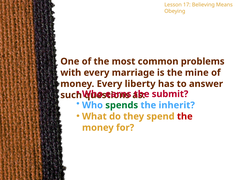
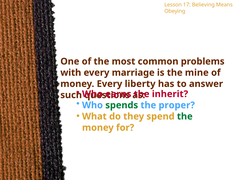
submit: submit -> inherit
inherit: inherit -> proper
the at (185, 116) colour: red -> green
